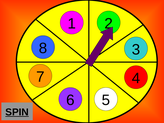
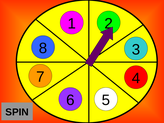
SPIN underline: present -> none
